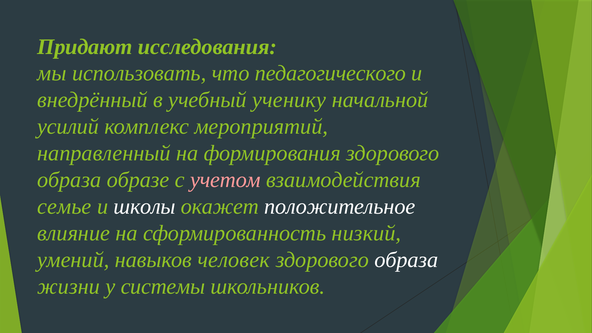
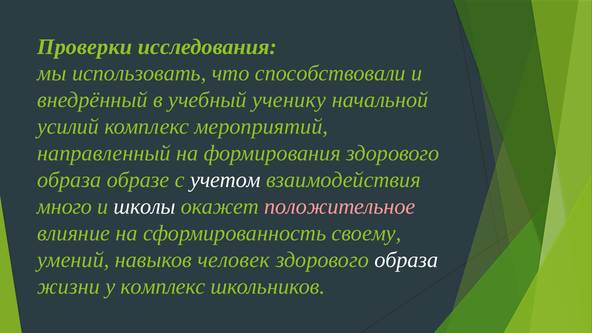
Придают: Придают -> Проверки
педагогического: педагогического -> способствовали
учетом colour: pink -> white
семье: семье -> много
положительное colour: white -> pink
низкий: низкий -> своему
у системы: системы -> комплекс
